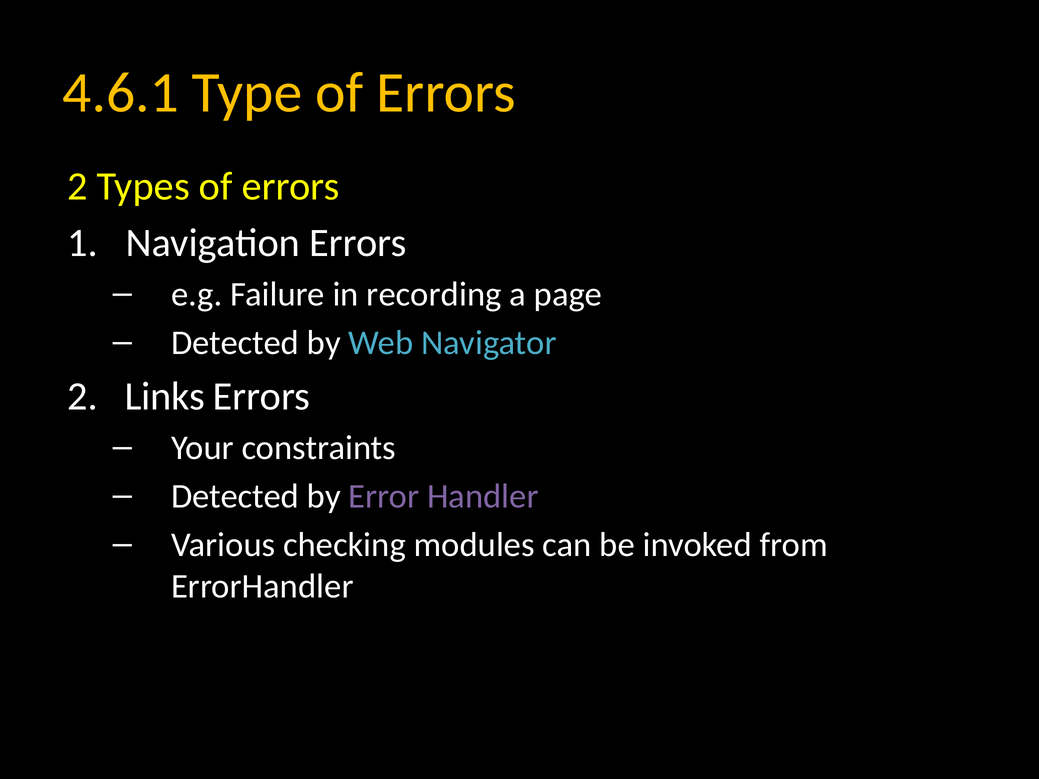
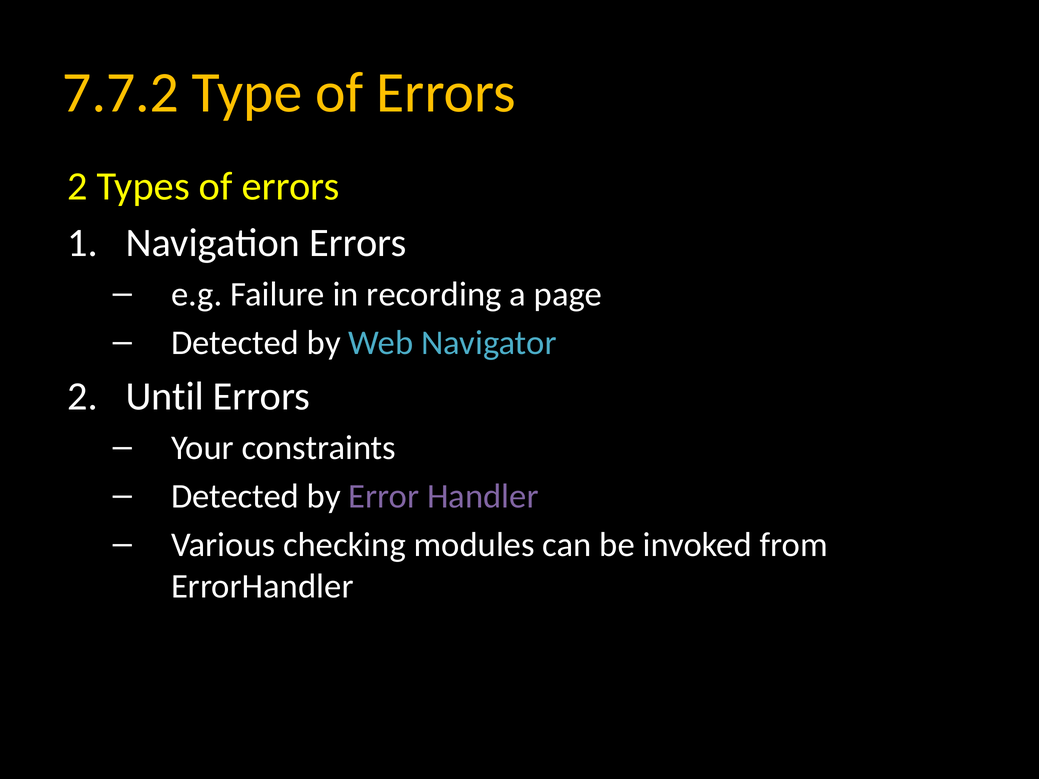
4.6.1: 4.6.1 -> 7.7.2
Links: Links -> Until
